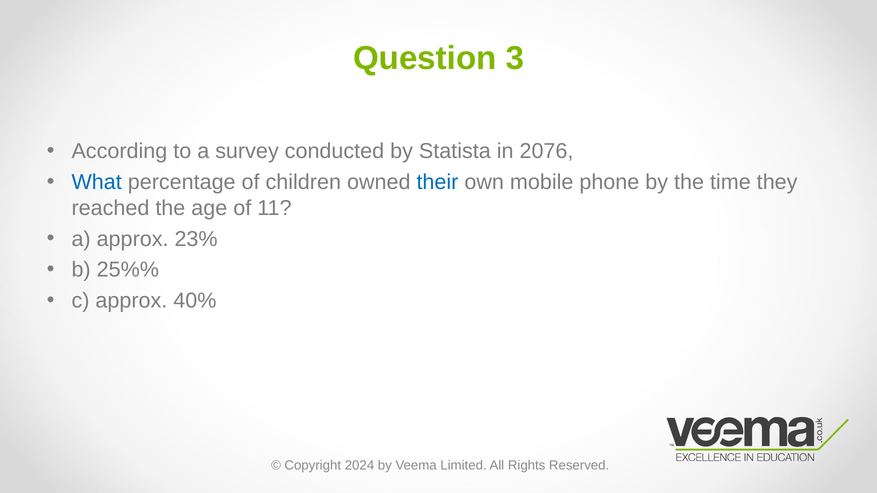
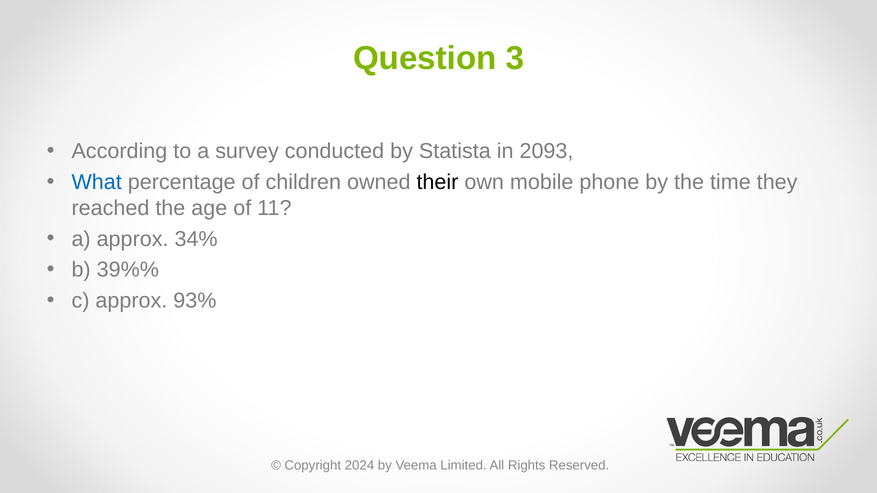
2076: 2076 -> 2093
their colour: blue -> black
23%: 23% -> 34%
25%%: 25%% -> 39%%
40%: 40% -> 93%
